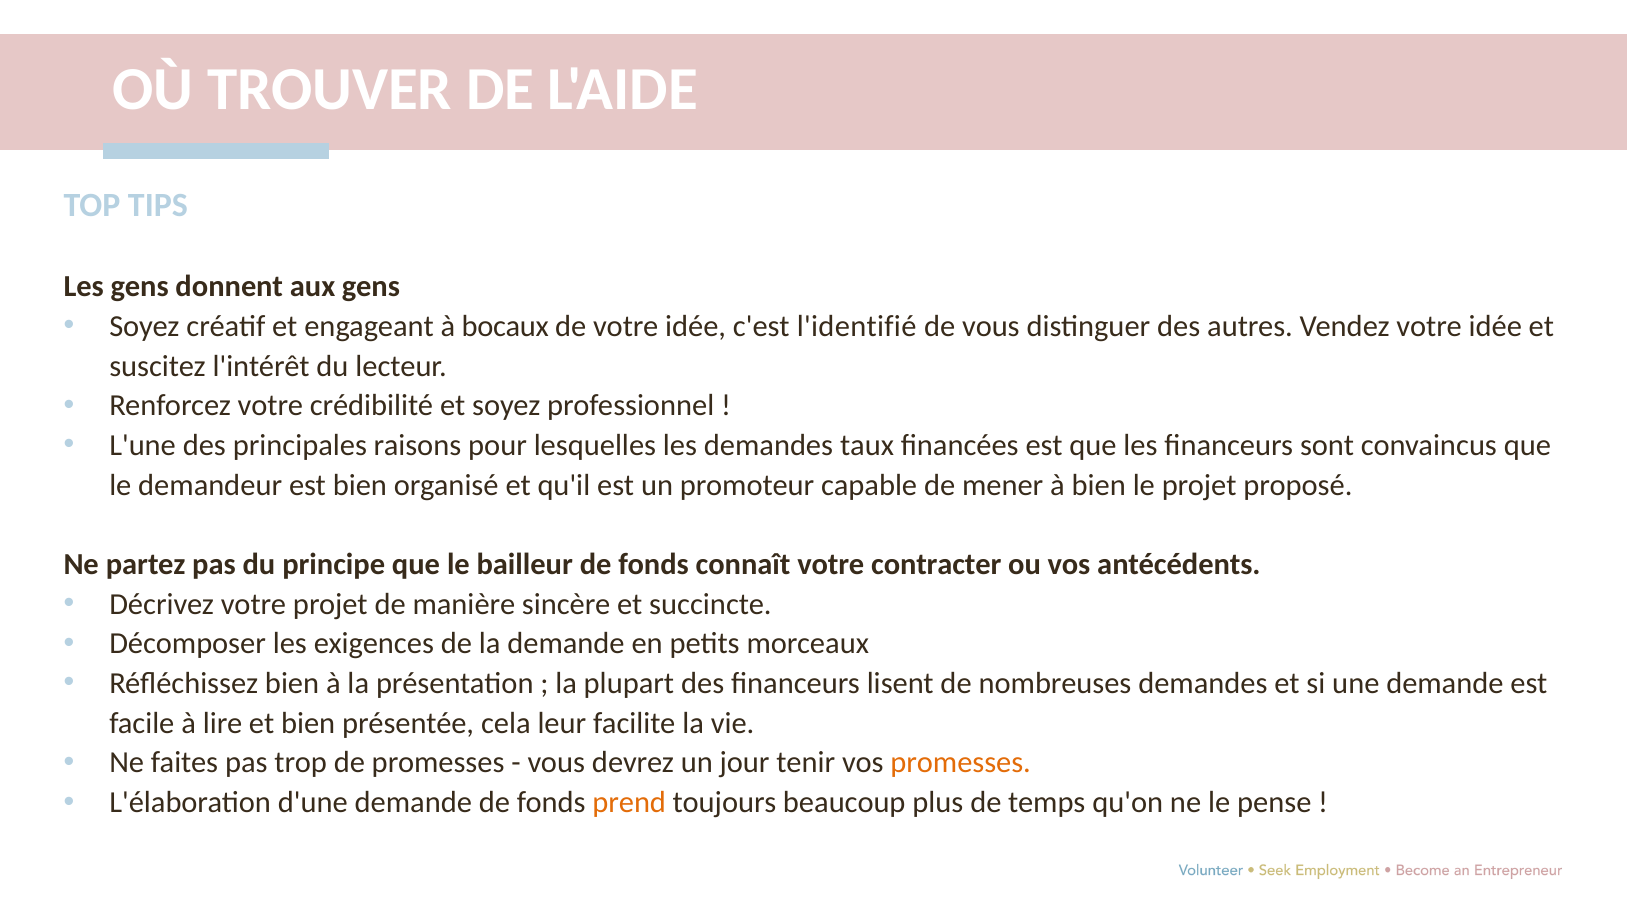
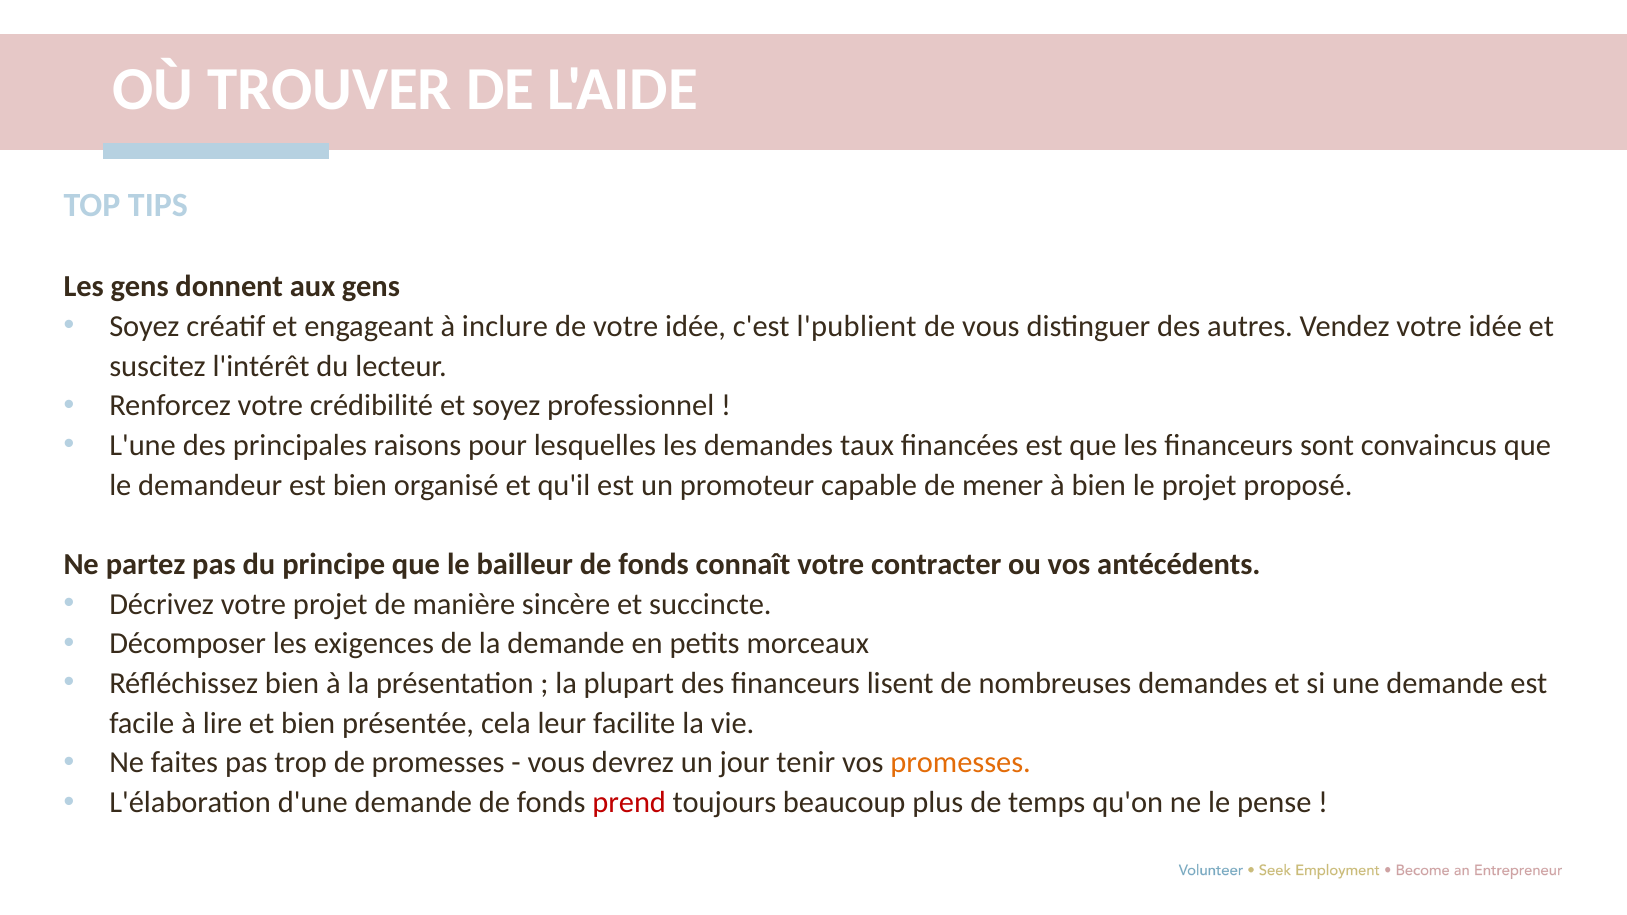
bocaux: bocaux -> inclure
l'identifié: l'identifié -> l'publient
prend colour: orange -> red
